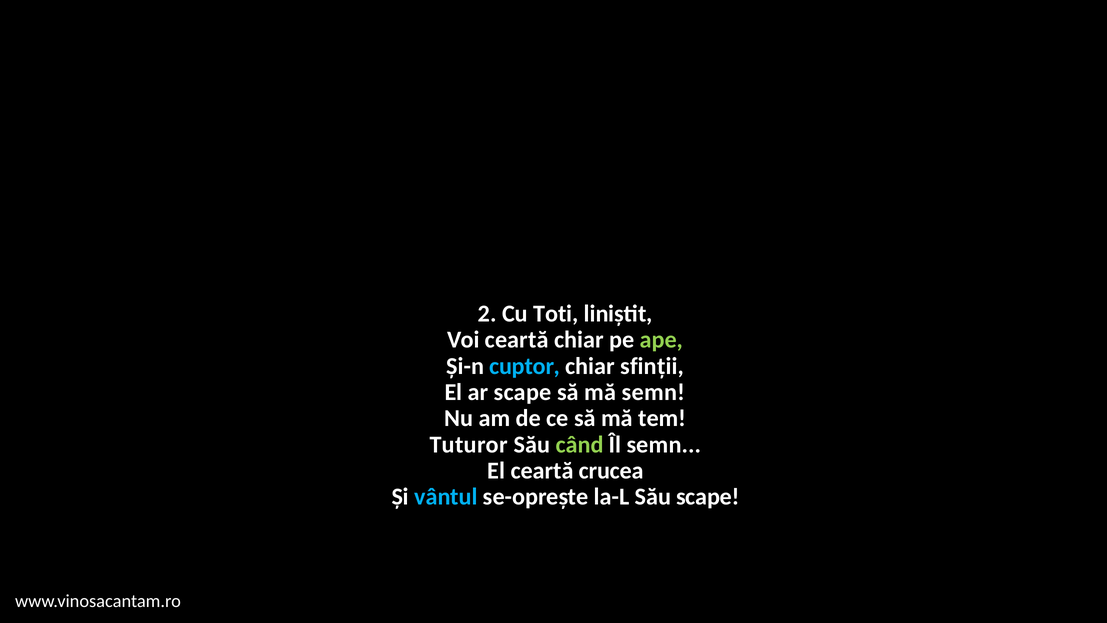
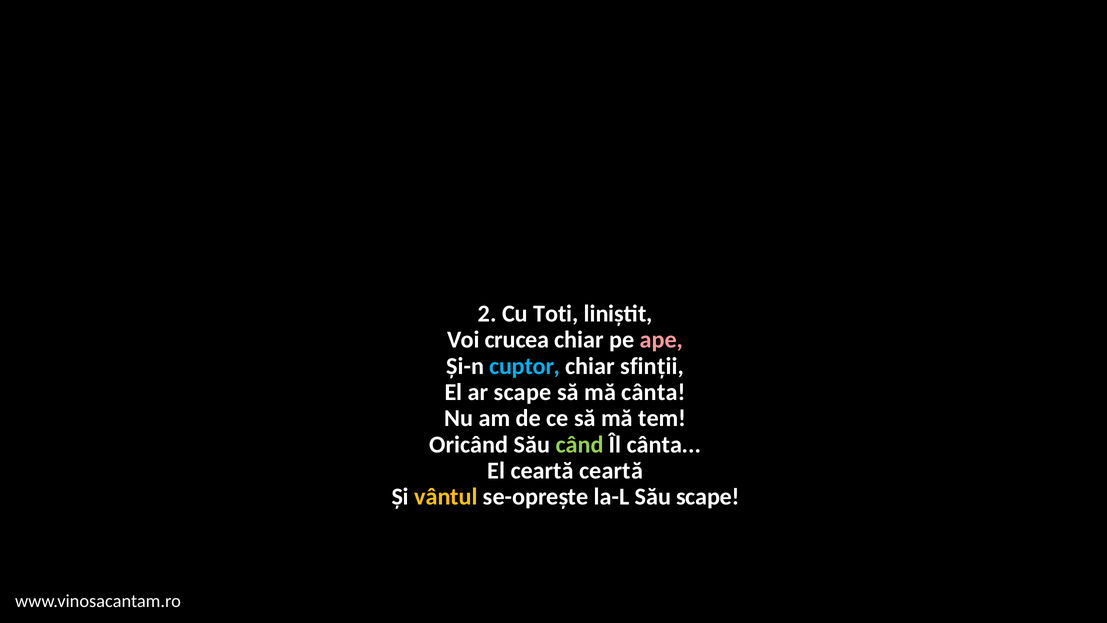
Voi ceartă: ceartă -> crucea
ape colour: light green -> pink
mă semn: semn -> cânta
Tuturor: Tuturor -> Oricând
Îl semn: semn -> cânta
ceartă crucea: crucea -> ceartă
vântul colour: light blue -> yellow
